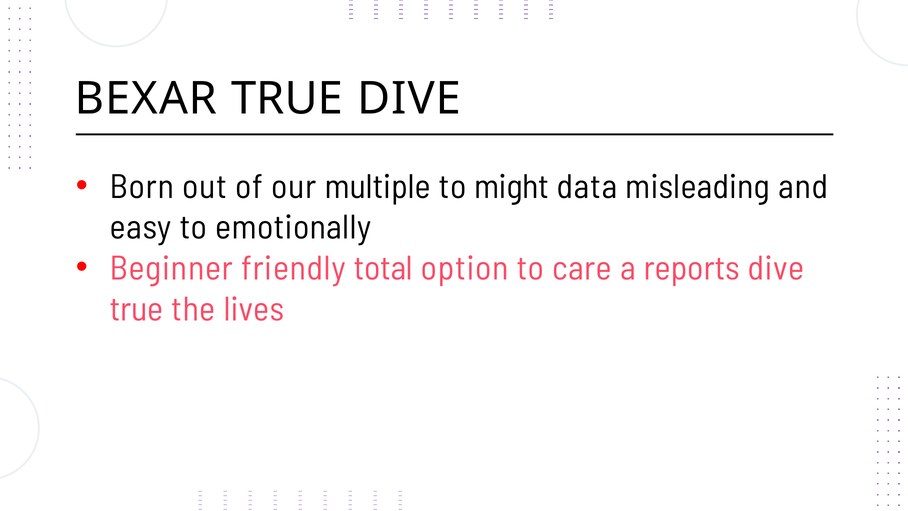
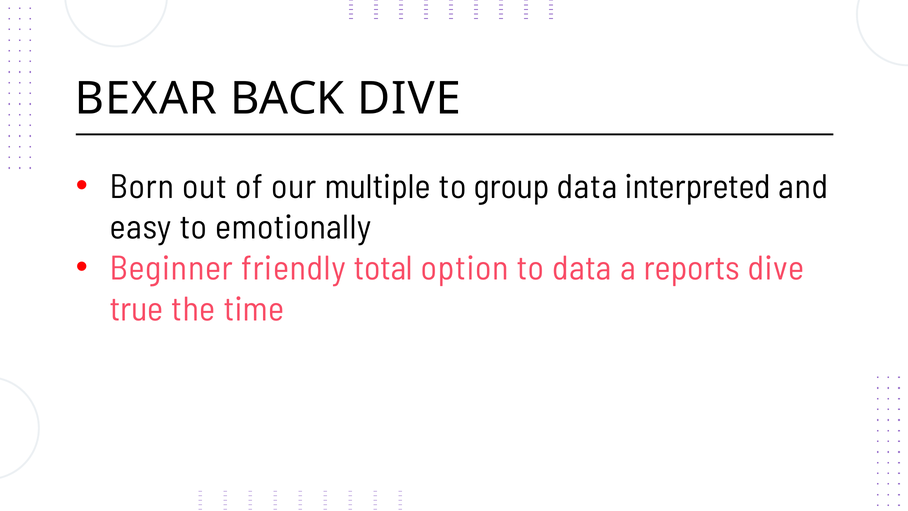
BEXAR TRUE: TRUE -> BACK
might: might -> group
misleading: misleading -> interpreted
to care: care -> data
lives: lives -> time
